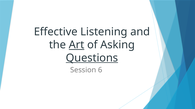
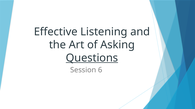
Art underline: present -> none
